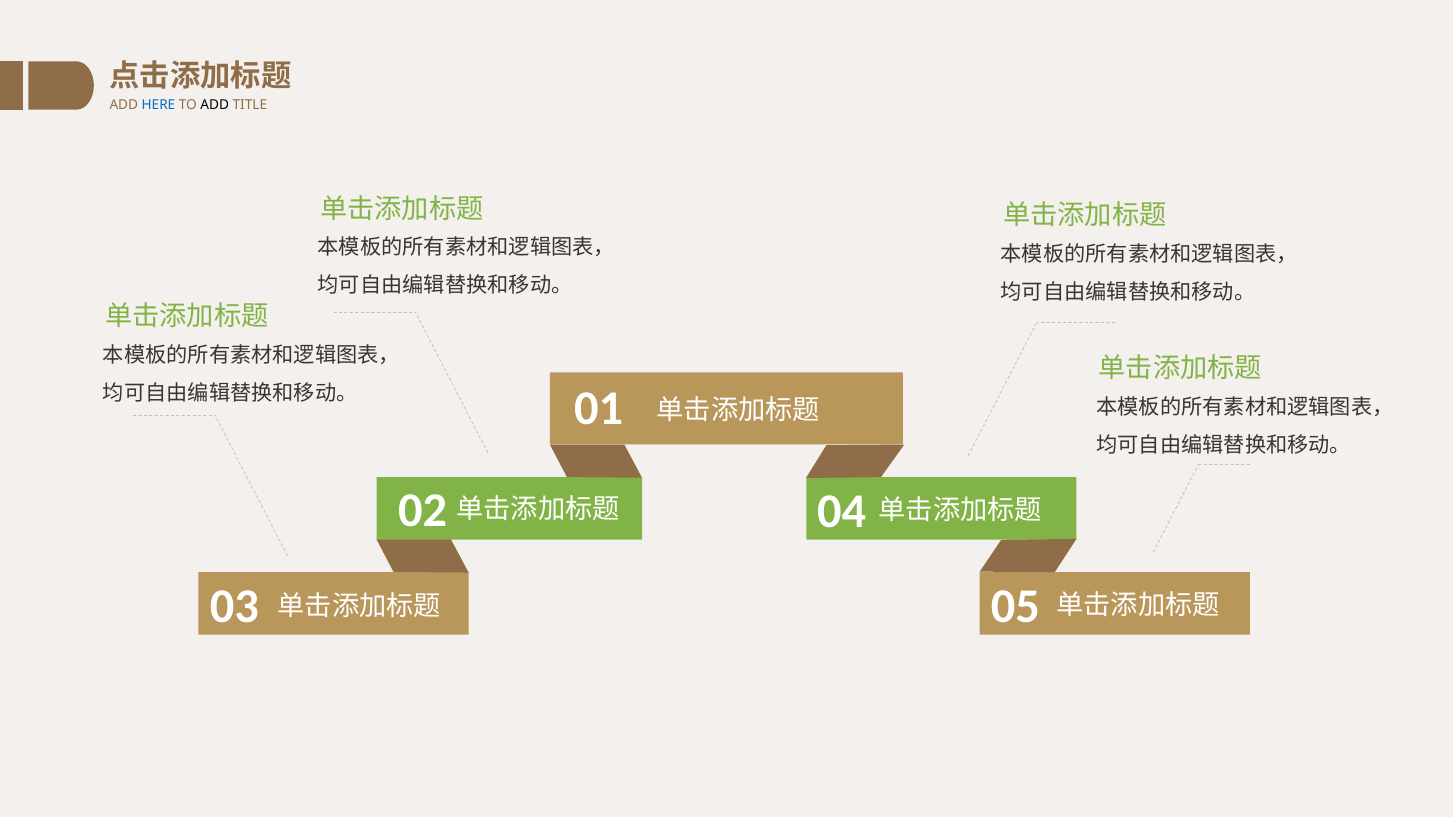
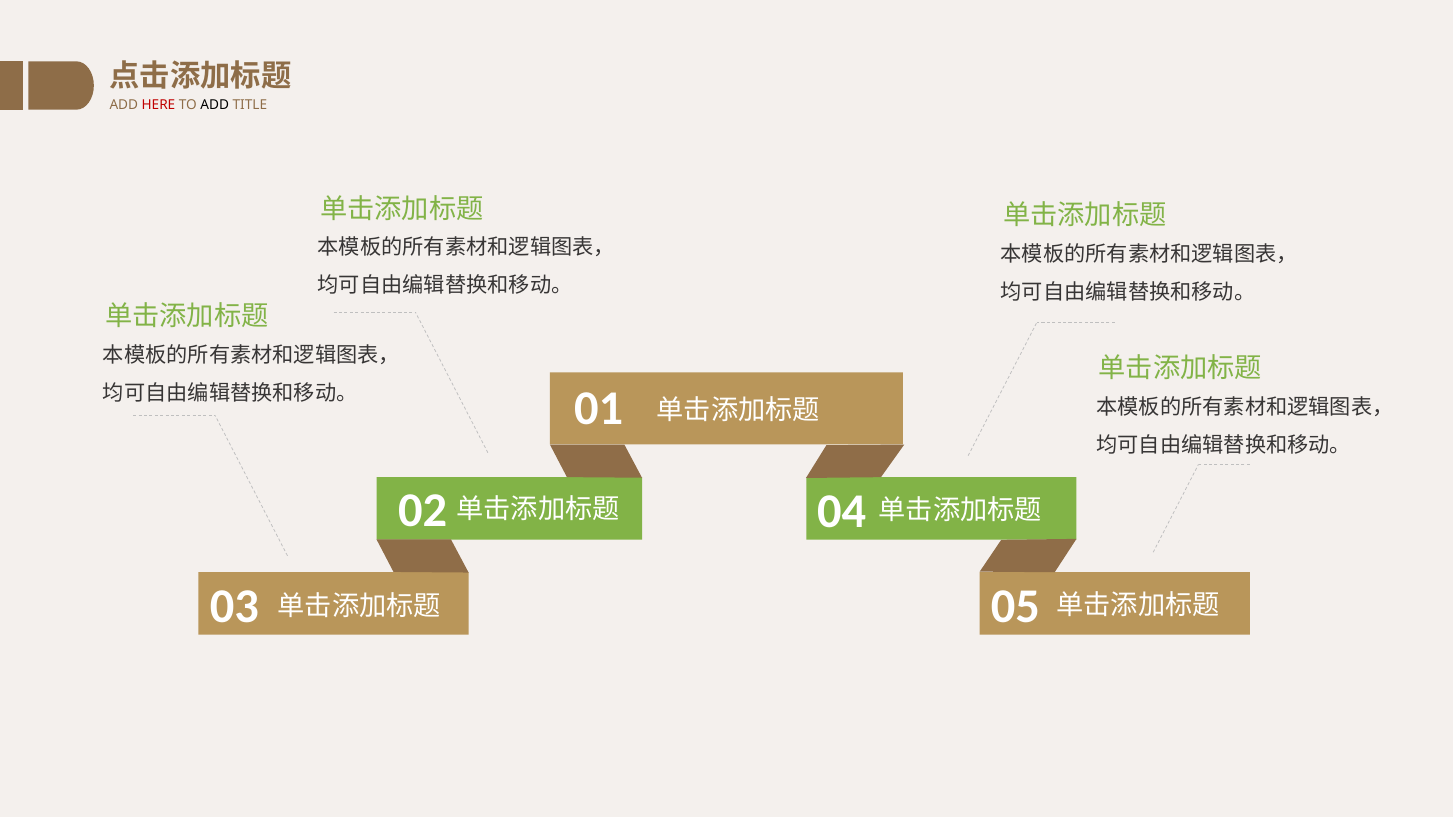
HERE colour: blue -> red
